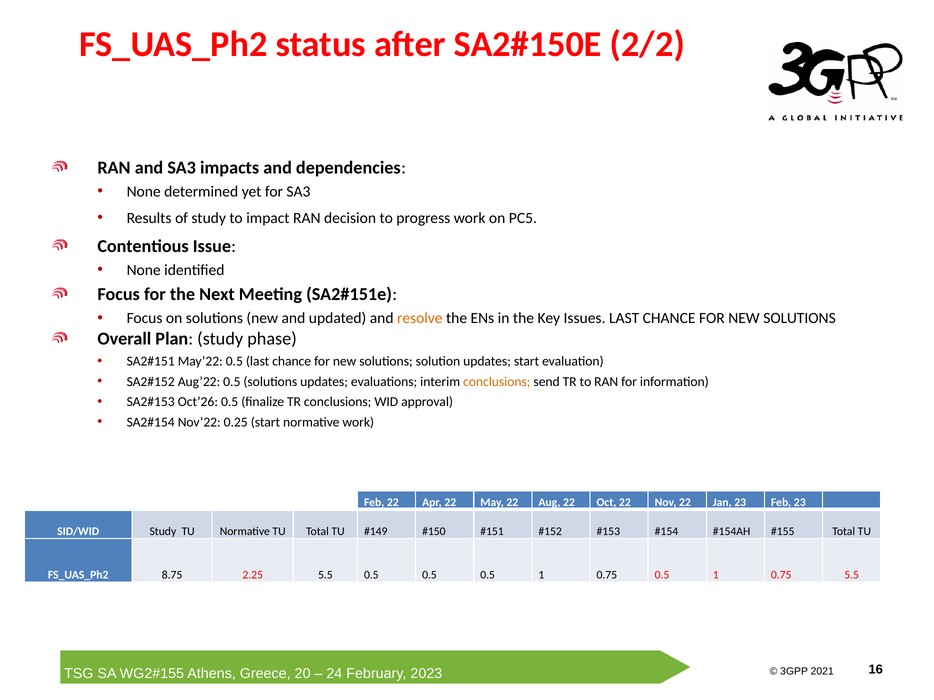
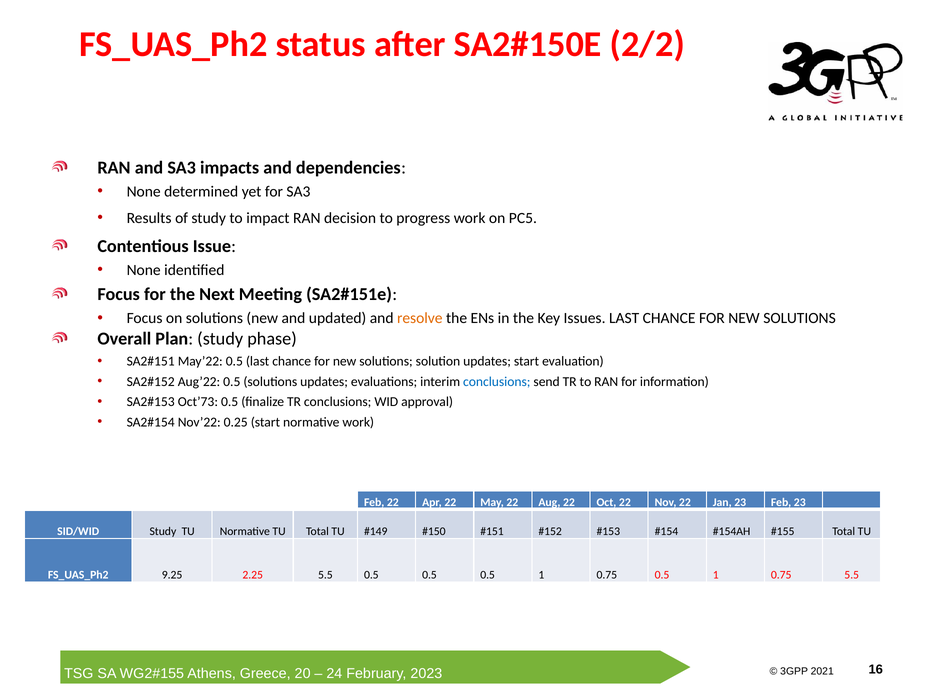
conclusions at (497, 382) colour: orange -> blue
Oct’26: Oct’26 -> Oct’73
8.75: 8.75 -> 9.25
